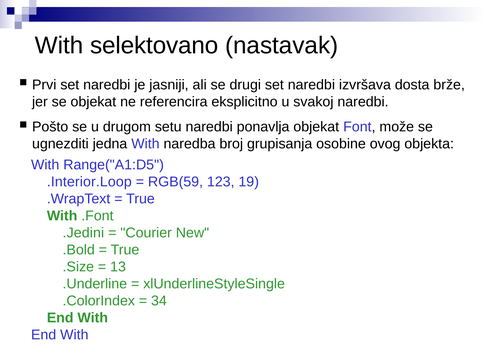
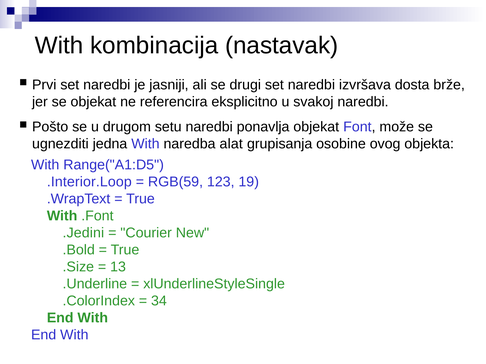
selektovano: selektovano -> kombinacija
broj: broj -> alat
